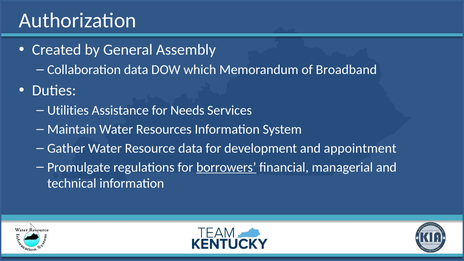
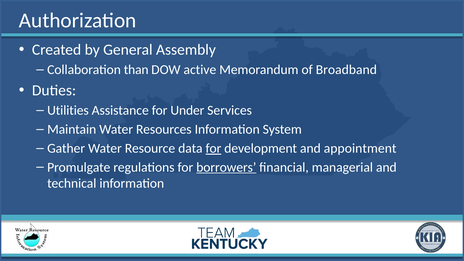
Collaboration data: data -> than
which: which -> active
Needs: Needs -> Under
for at (213, 148) underline: none -> present
